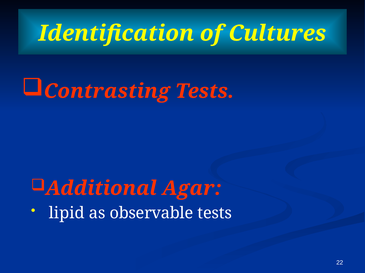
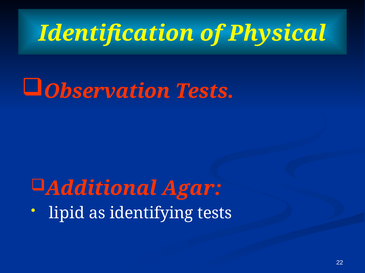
Cultures: Cultures -> Physical
Contrasting: Contrasting -> Observation
observable: observable -> identifying
